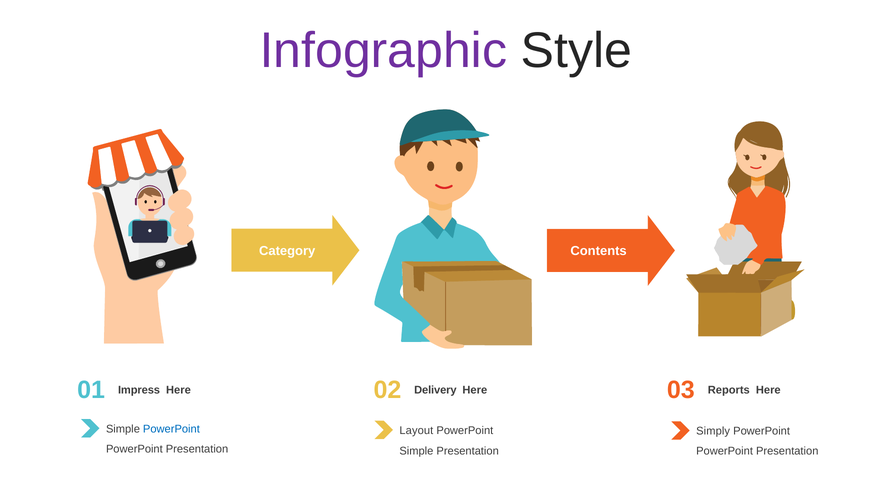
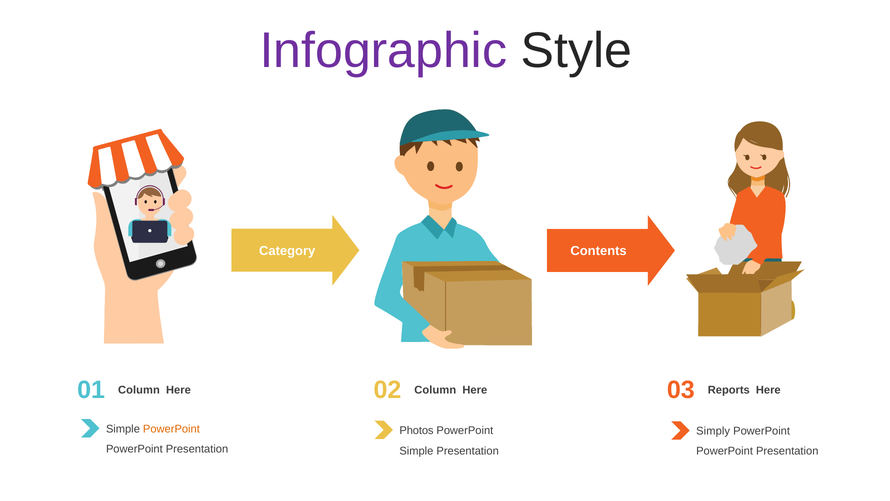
01 Impress: Impress -> Column
02 Delivery: Delivery -> Column
PowerPoint at (171, 429) colour: blue -> orange
Layout: Layout -> Photos
